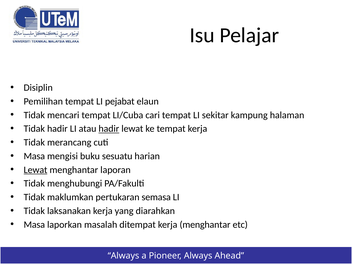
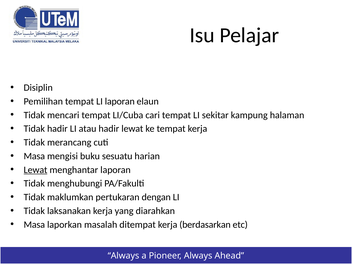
LI pejabat: pejabat -> laporan
hadir at (109, 129) underline: present -> none
semasa: semasa -> dengan
kerja menghantar: menghantar -> berdasarkan
